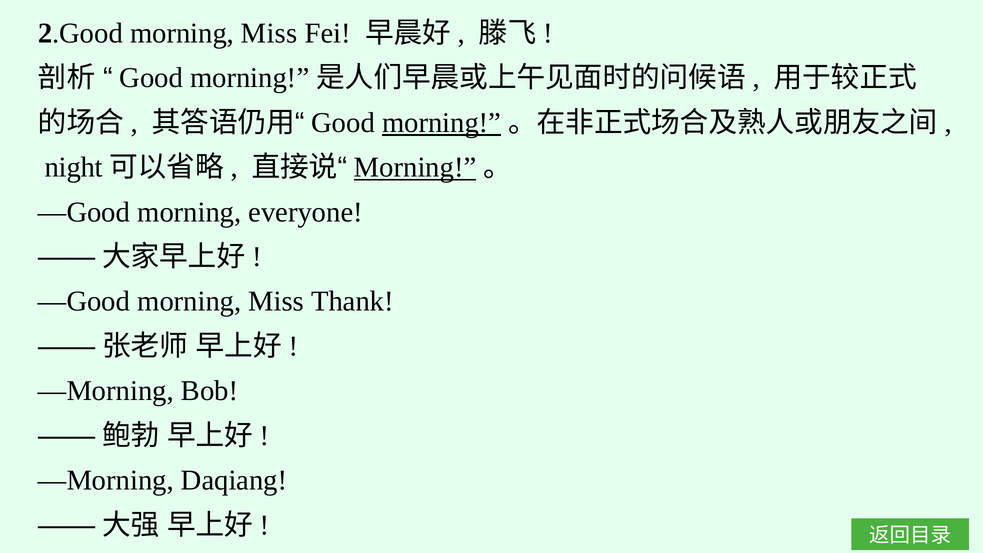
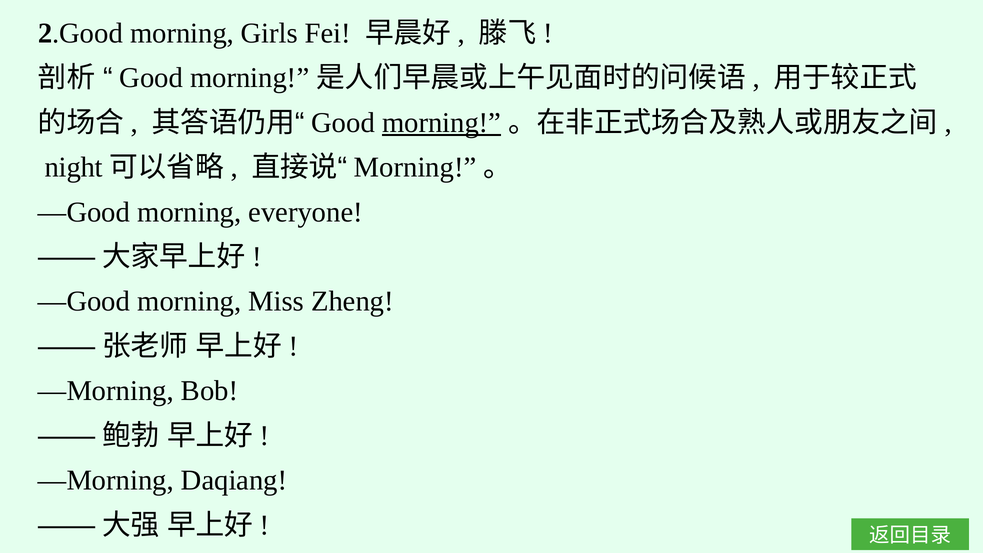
2.Good morning Miss: Miss -> Girls
Morning at (415, 167) underline: present -> none
Thank: Thank -> Zheng
